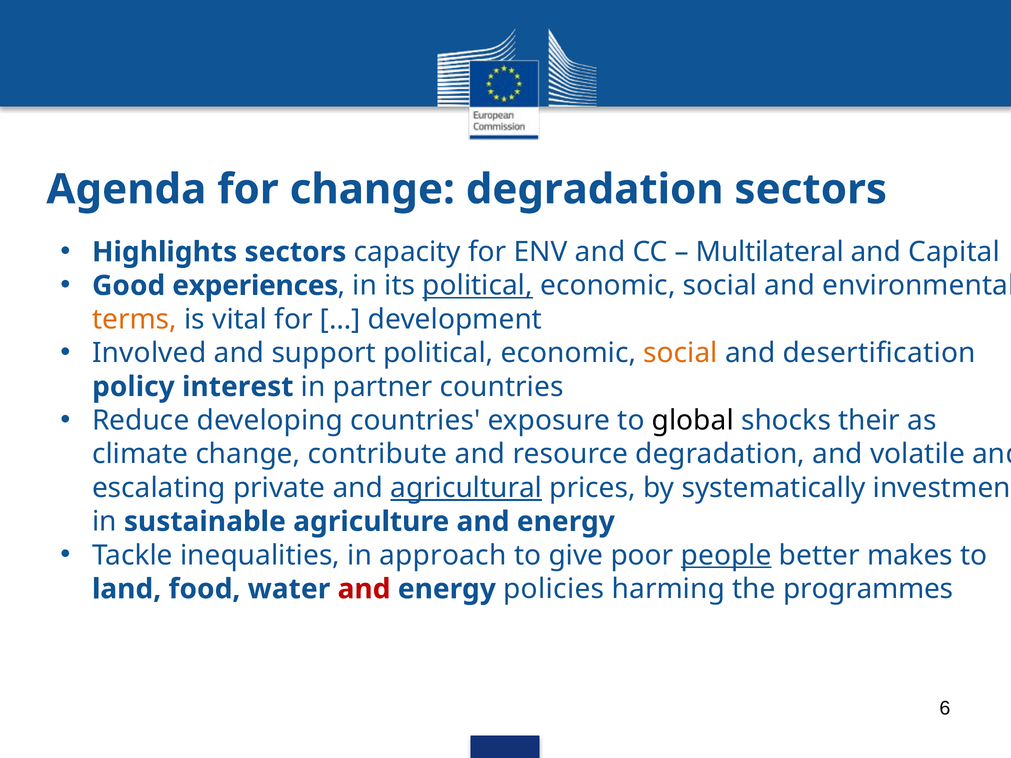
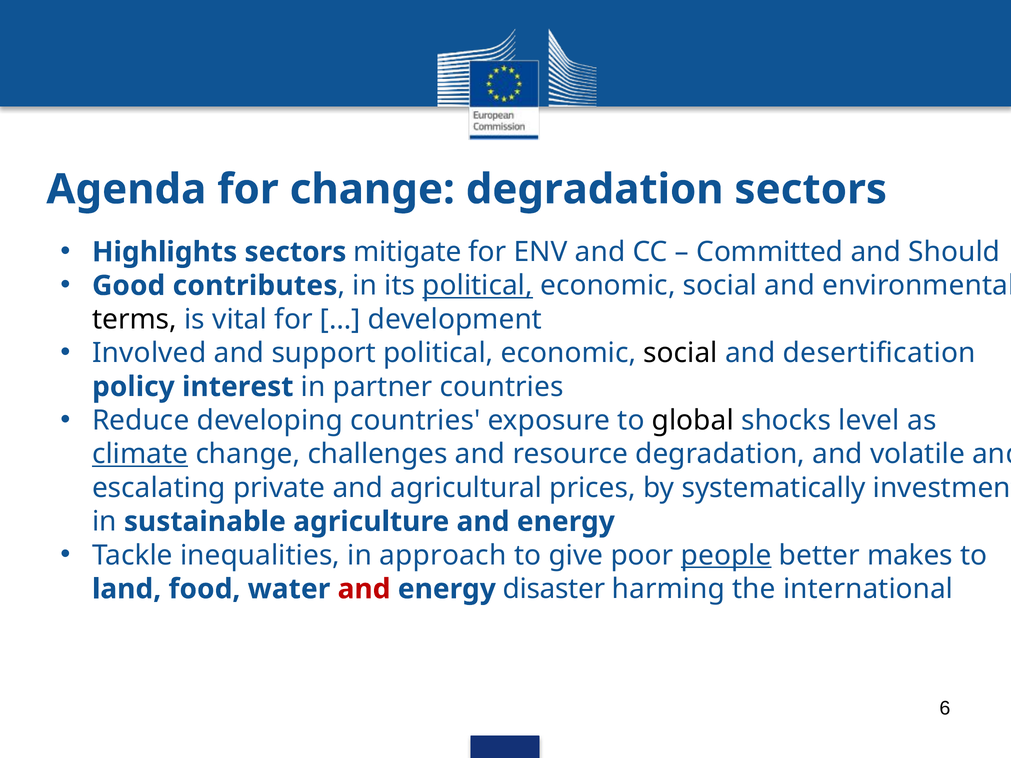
capacity: capacity -> mitigate
Multilateral: Multilateral -> Committed
Capital: Capital -> Should
experiences: experiences -> contributes
terms colour: orange -> black
social at (681, 353) colour: orange -> black
their: their -> level
climate underline: none -> present
contribute: contribute -> challenges
agricultural underline: present -> none
policies: policies -> disaster
programmes: programmes -> international
